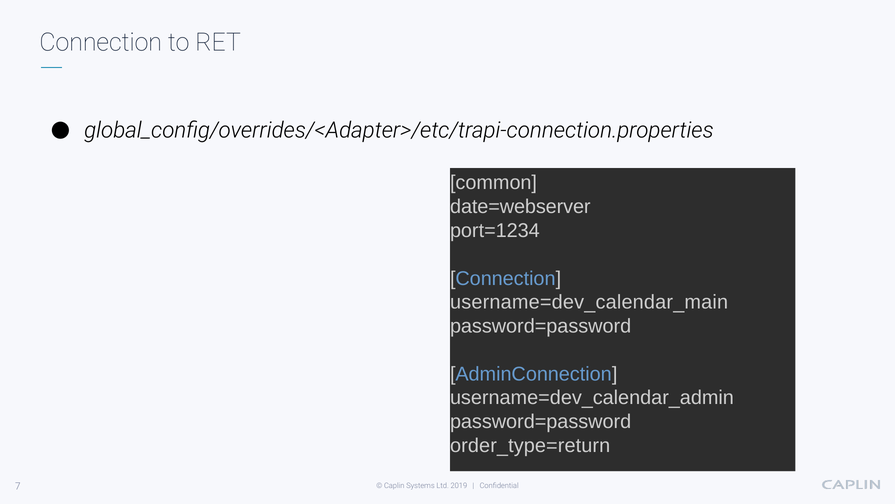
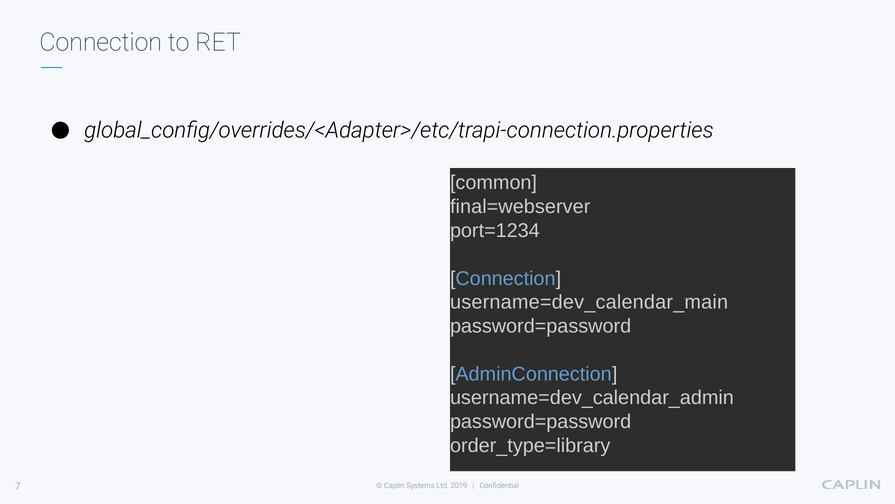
date=webserver: date=webserver -> final=webserver
order_type=return: order_type=return -> order_type=library
